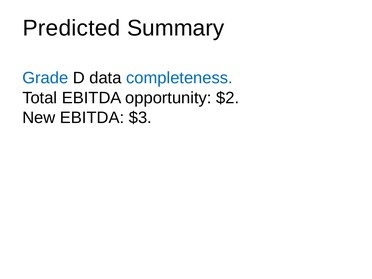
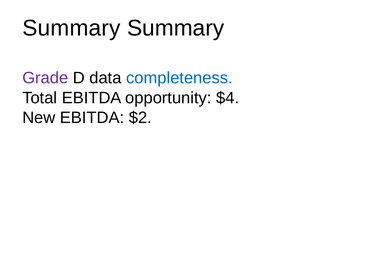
Predicted at (71, 28): Predicted -> Summary
Grade colour: blue -> purple
$2: $2 -> $4
$3: $3 -> $2
